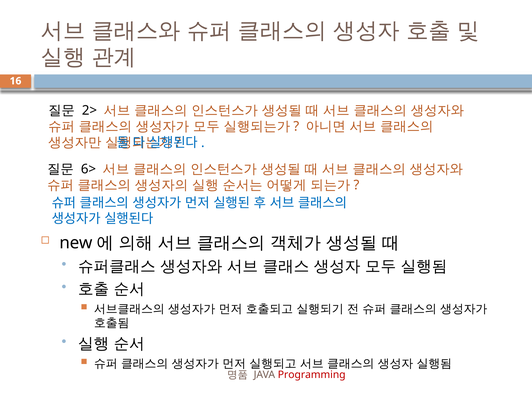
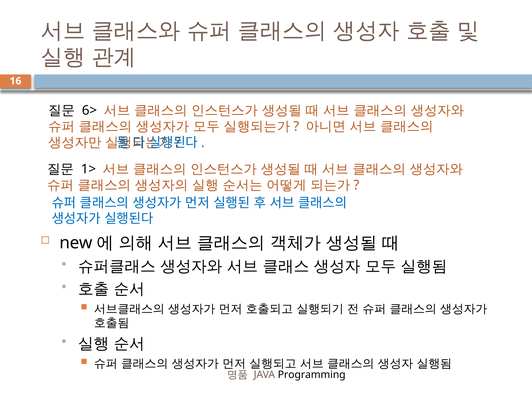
2>: 2> -> 6>
6>: 6> -> 1>
Programming colour: red -> black
